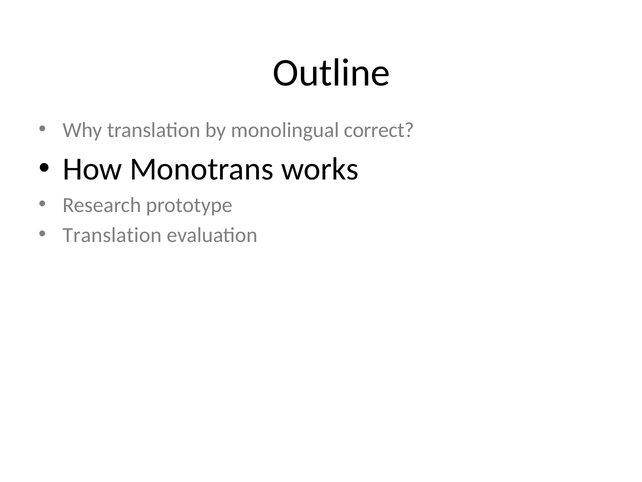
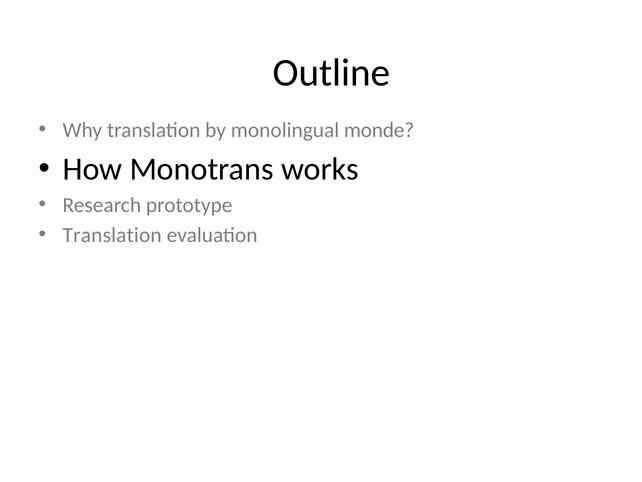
correct: correct -> monde
